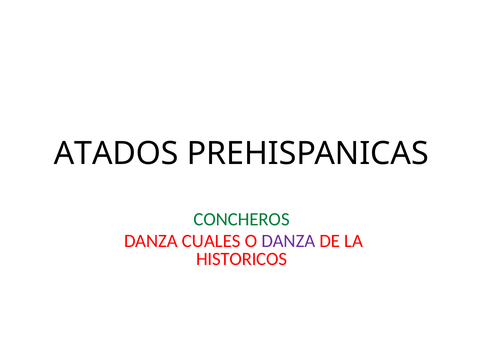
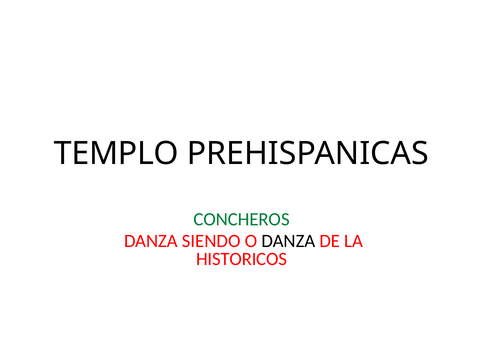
ATADOS: ATADOS -> TEMPLO
CUALES: CUALES -> SIENDO
DANZA at (288, 241) colour: purple -> black
